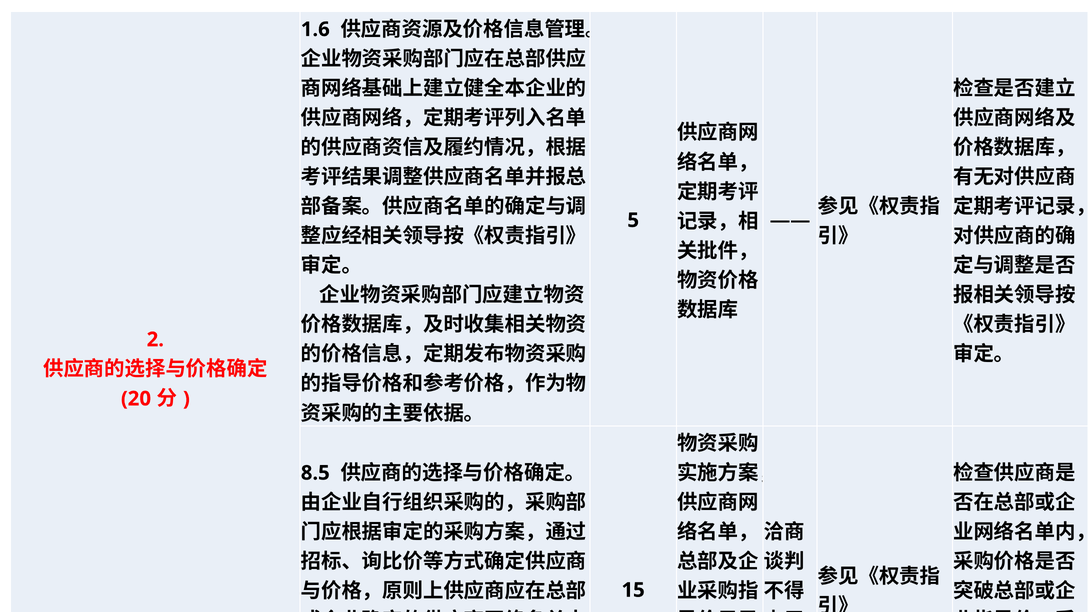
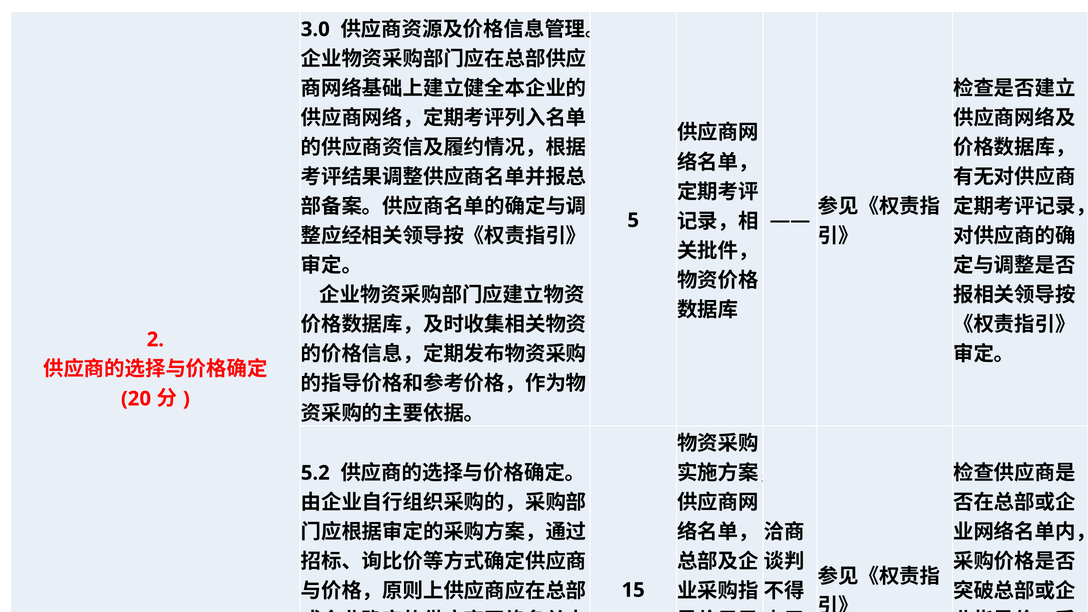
1.6: 1.6 -> 3.0
8.5: 8.5 -> 5.2
